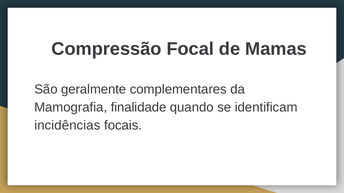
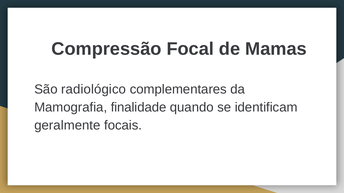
geralmente: geralmente -> radiológico
incidências: incidências -> geralmente
